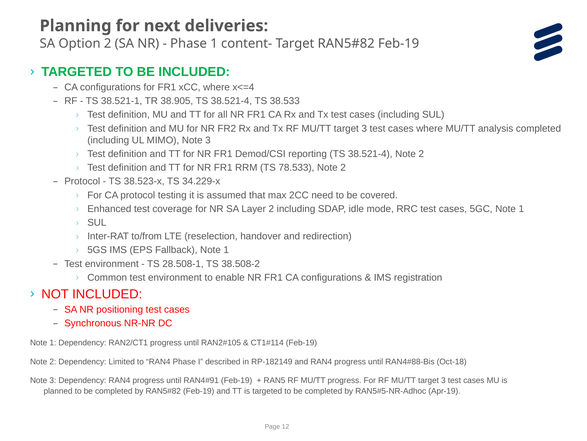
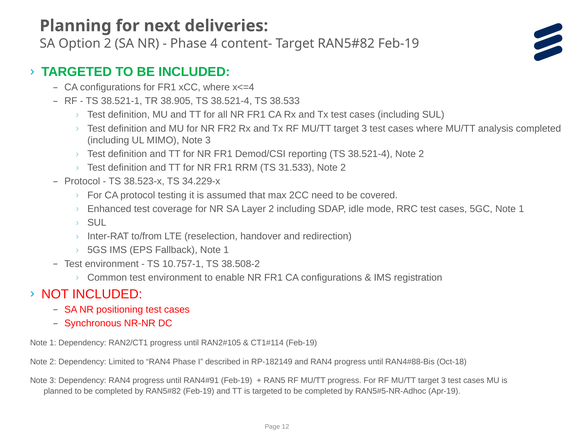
Phase 1: 1 -> 4
78.533: 78.533 -> 31.533
28.508-1: 28.508-1 -> 10.757-1
